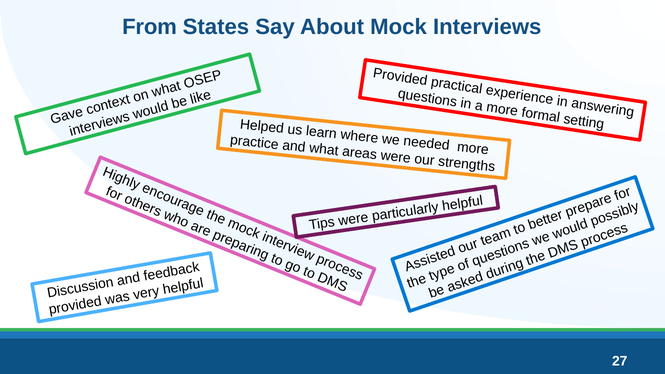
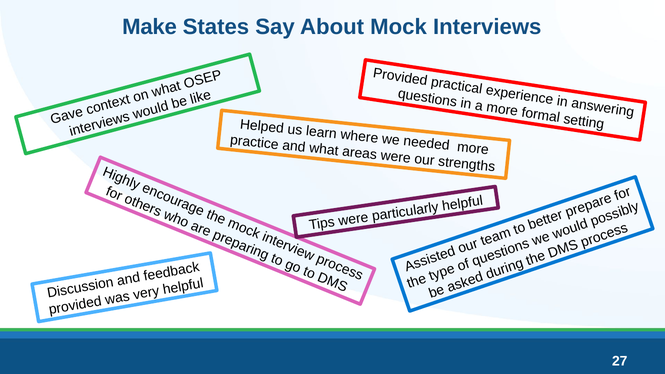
From: From -> Make
